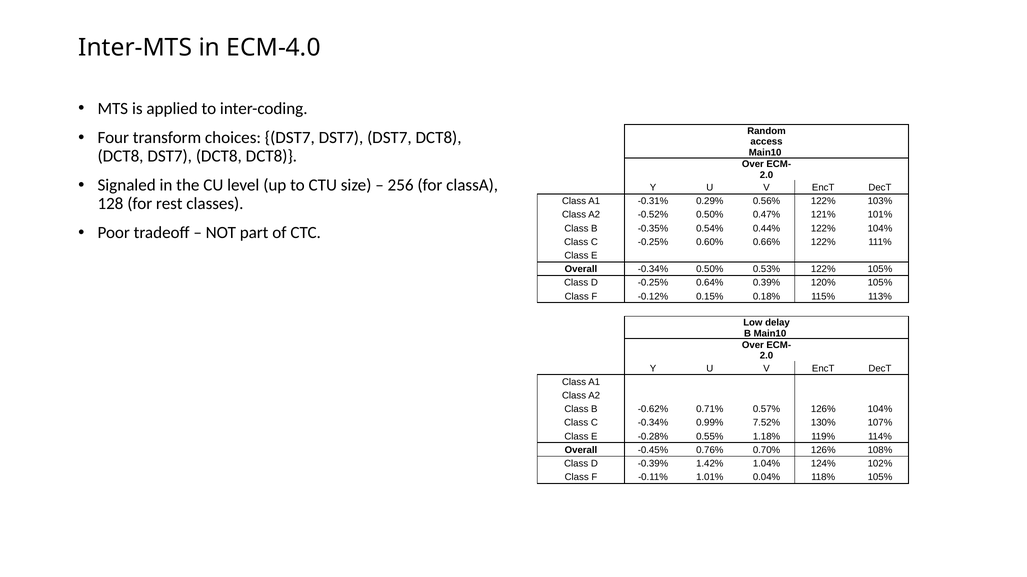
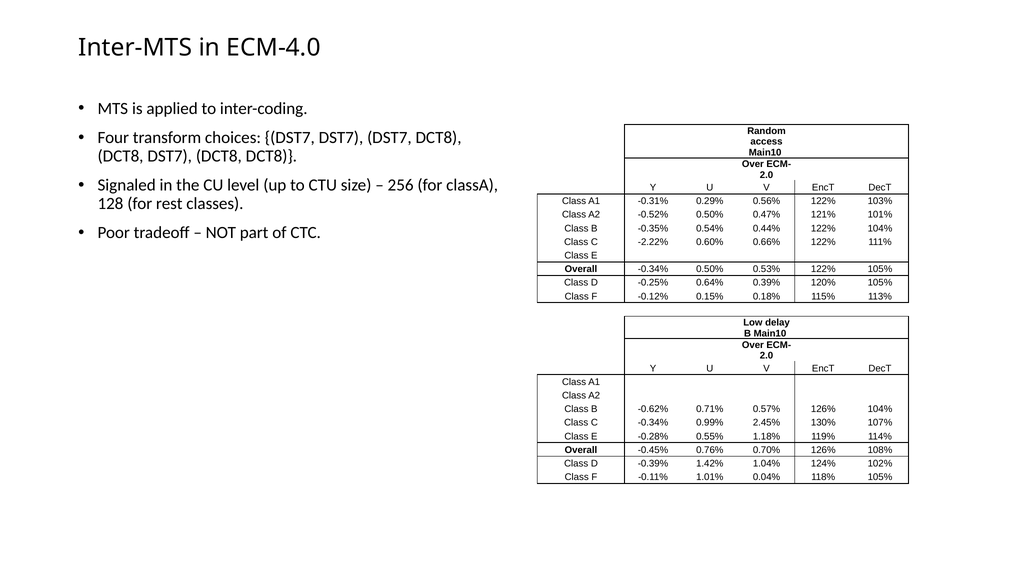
C -0.25%: -0.25% -> -2.22%
7.52%: 7.52% -> 2.45%
